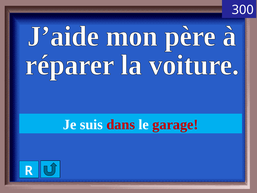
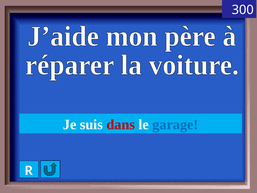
garage colour: red -> blue
